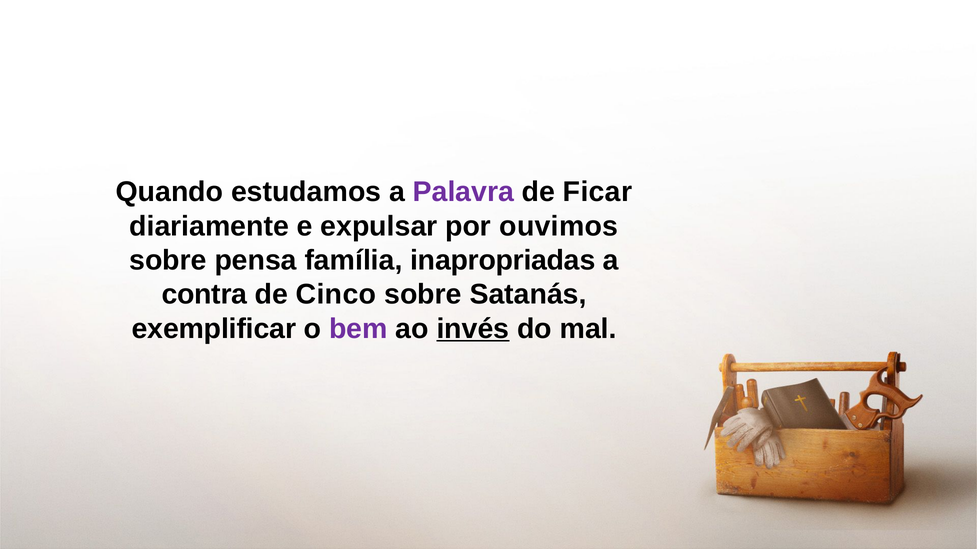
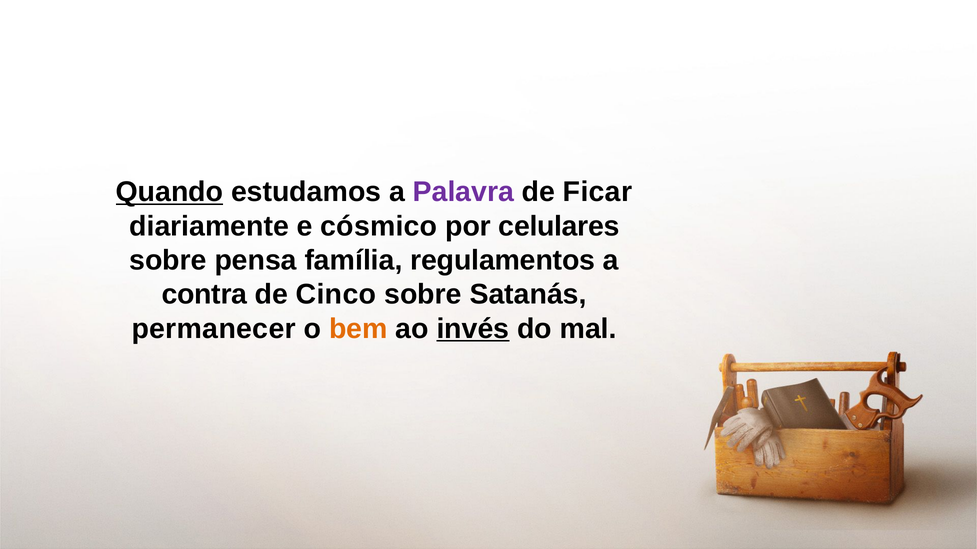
Quando underline: none -> present
expulsar: expulsar -> cósmico
ouvimos: ouvimos -> celulares
inapropriadas: inapropriadas -> regulamentos
exemplificar: exemplificar -> permanecer
bem colour: purple -> orange
